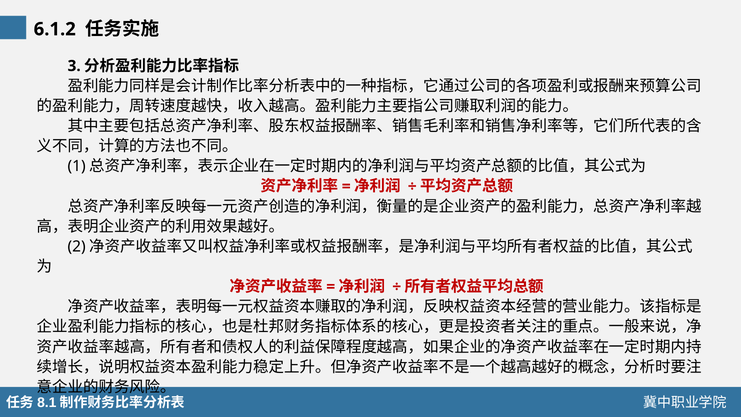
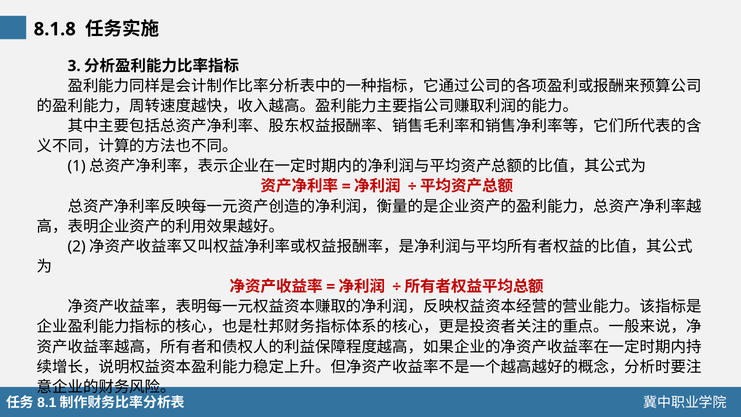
6.1.2: 6.1.2 -> 8.1.8
